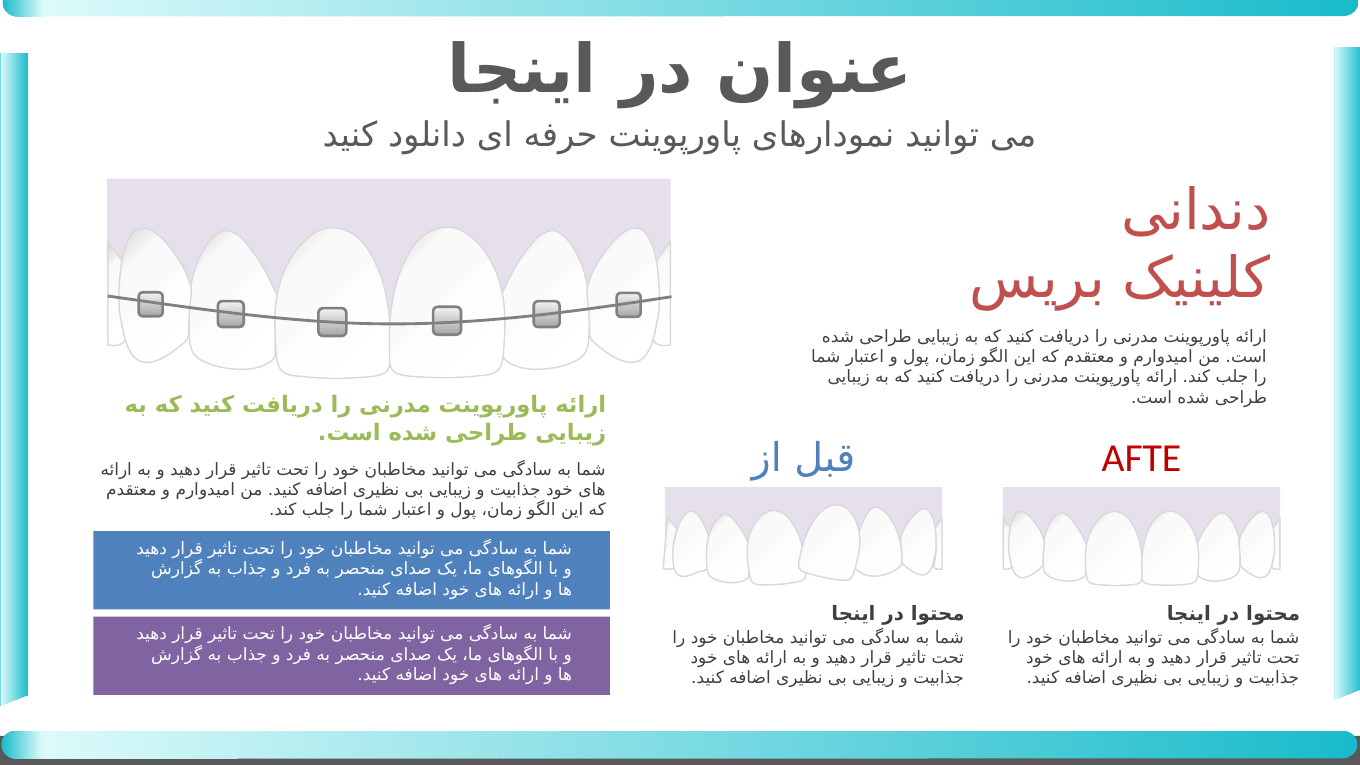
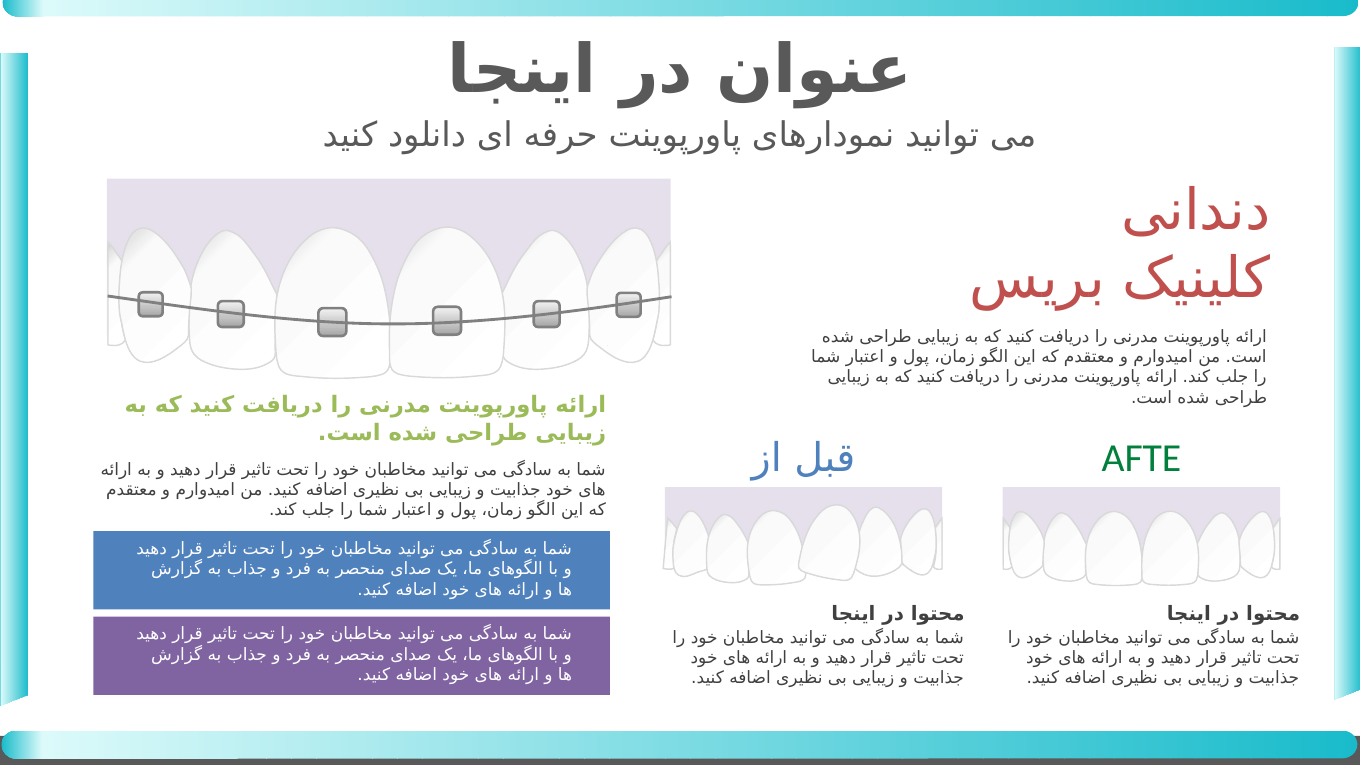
AFTE colour: red -> green
